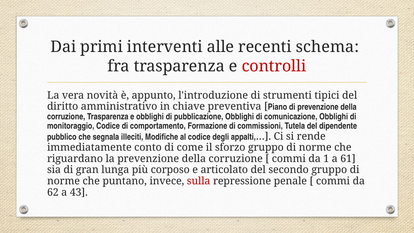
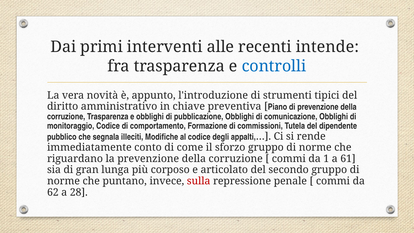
schema: schema -> intende
controlli colour: red -> blue
43: 43 -> 28
